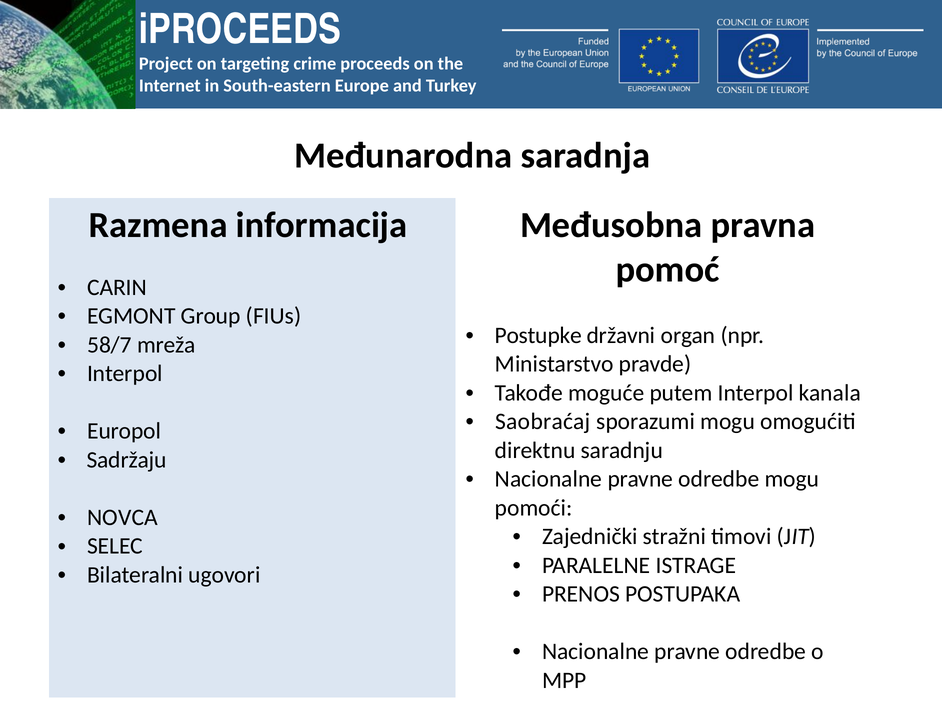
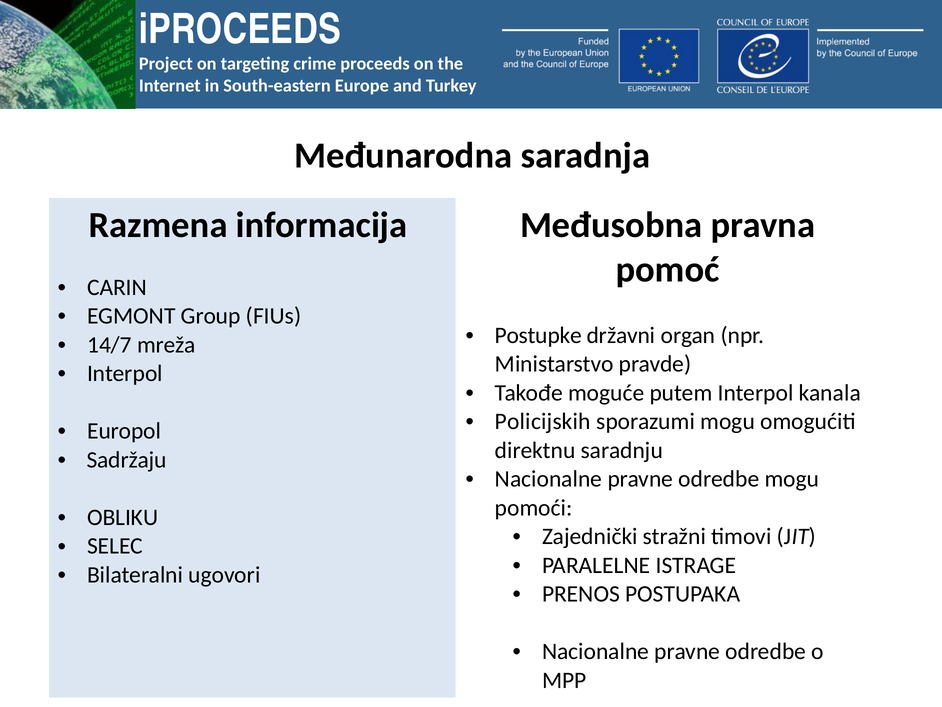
58/7: 58/7 -> 14/7
Saobraćaj: Saobraćaj -> Policijskih
NOVCA: NOVCA -> OBLIKU
